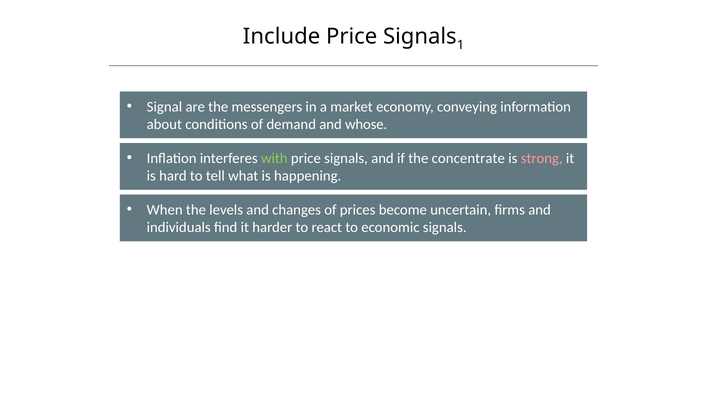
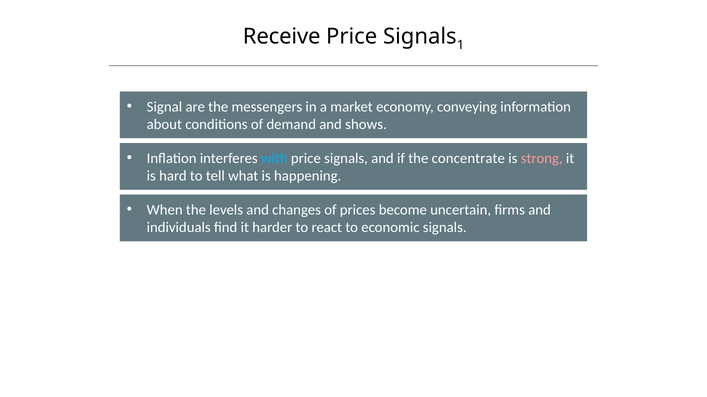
Include: Include -> Receive
whose: whose -> shows
with colour: light green -> light blue
